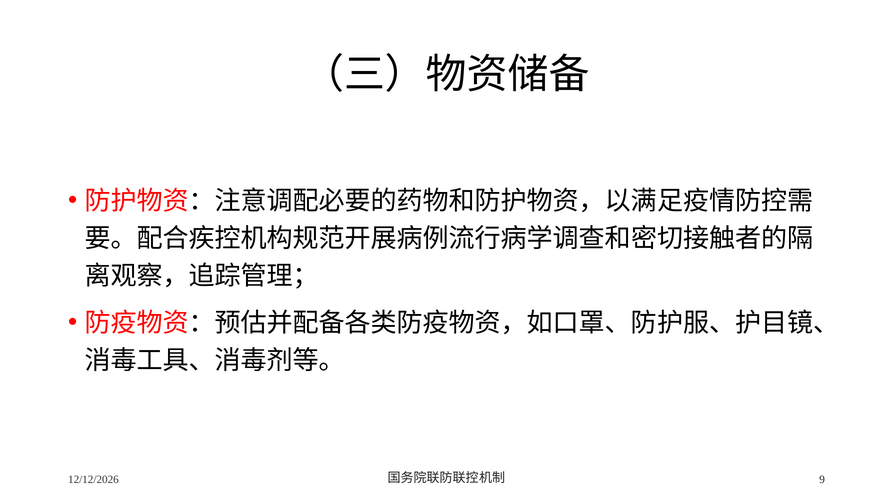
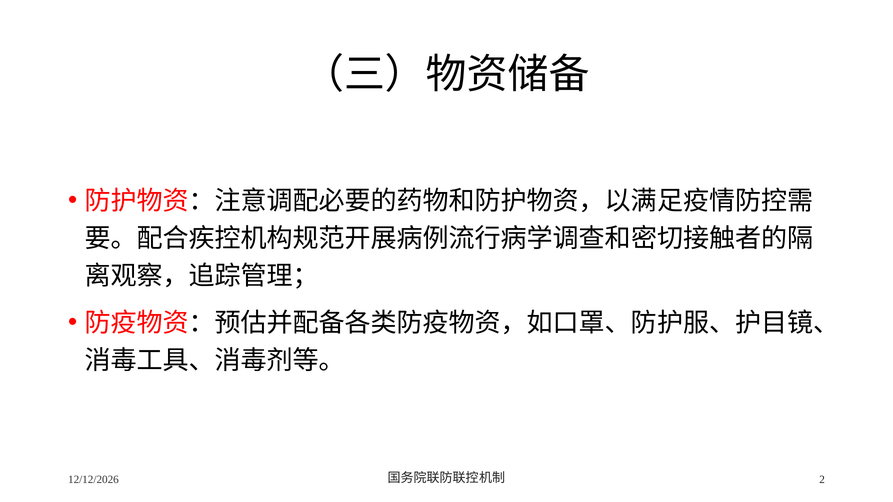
9: 9 -> 2
